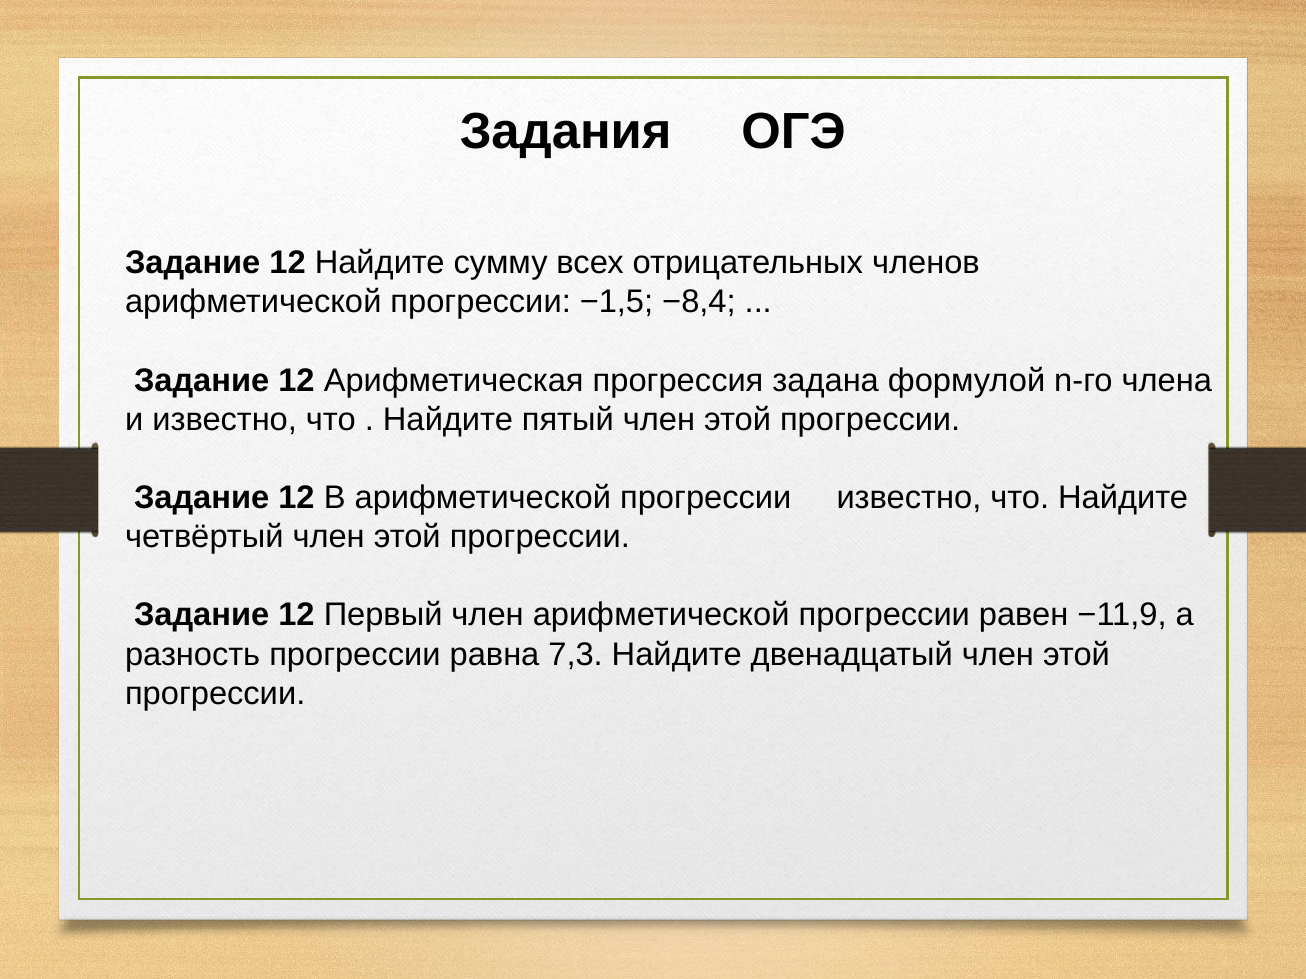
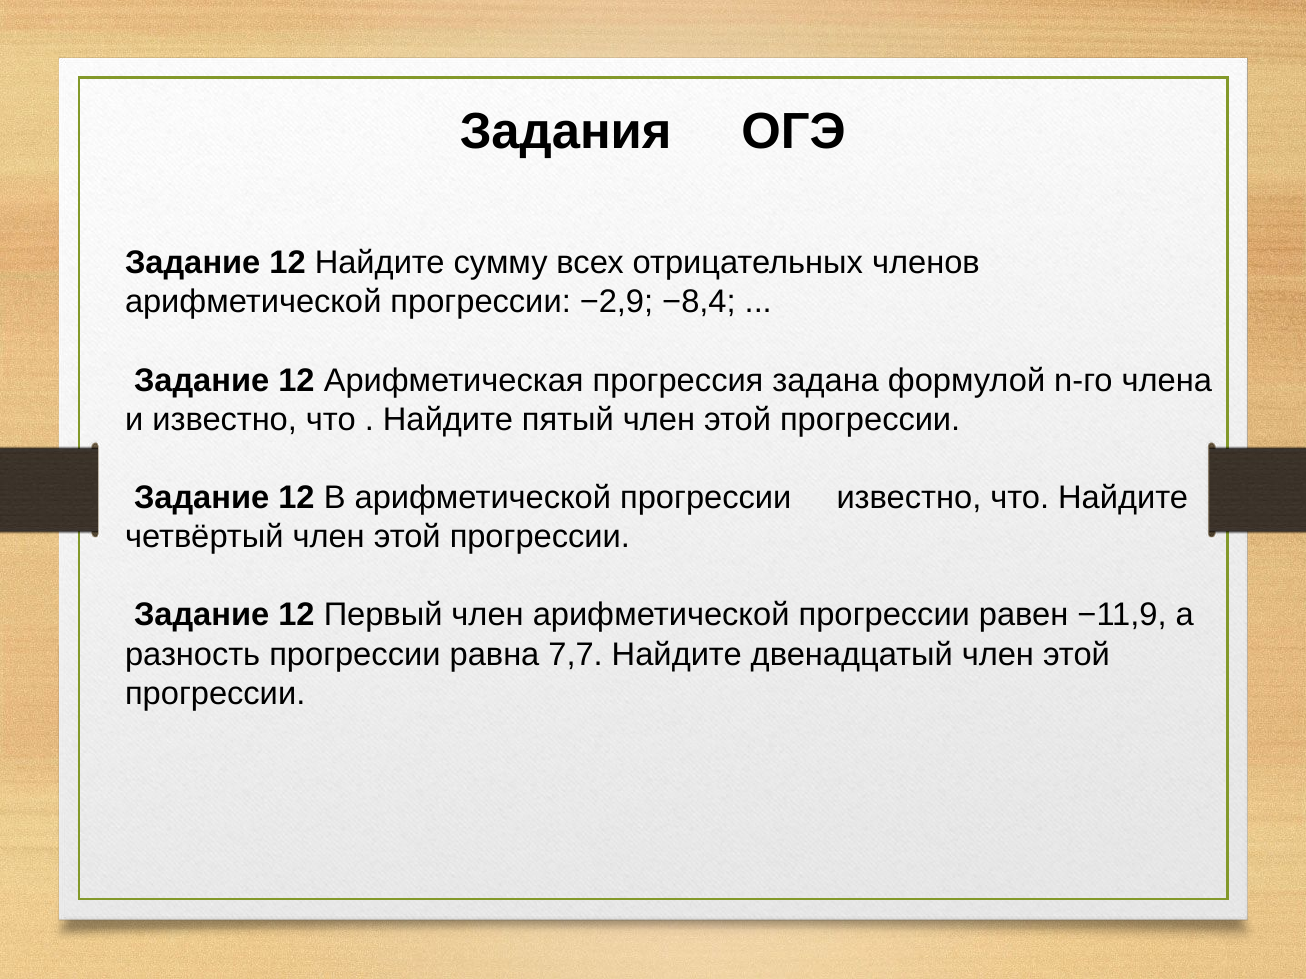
−1,5: −1,5 -> −2,9
7,3: 7,3 -> 7,7
